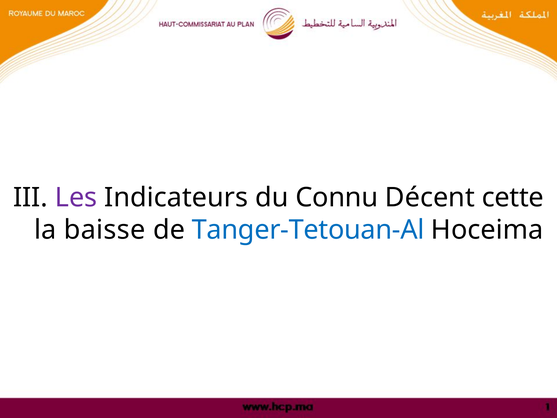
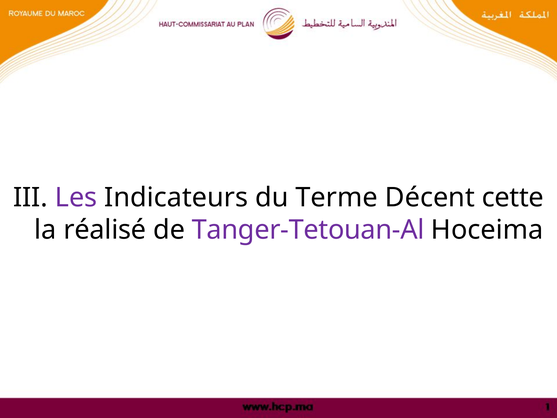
Connu: Connu -> Terme
baisse: baisse -> réalisé
Tanger-Tetouan-Al colour: blue -> purple
